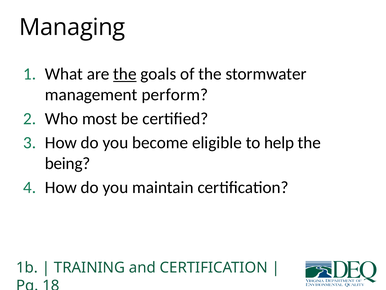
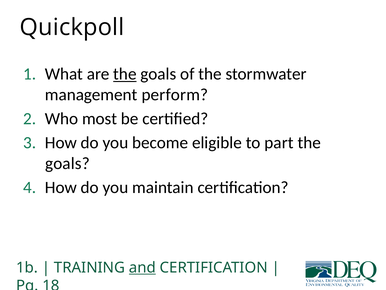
Managing: Managing -> Quickpoll
help: help -> part
being at (68, 163): being -> goals
and underline: none -> present
